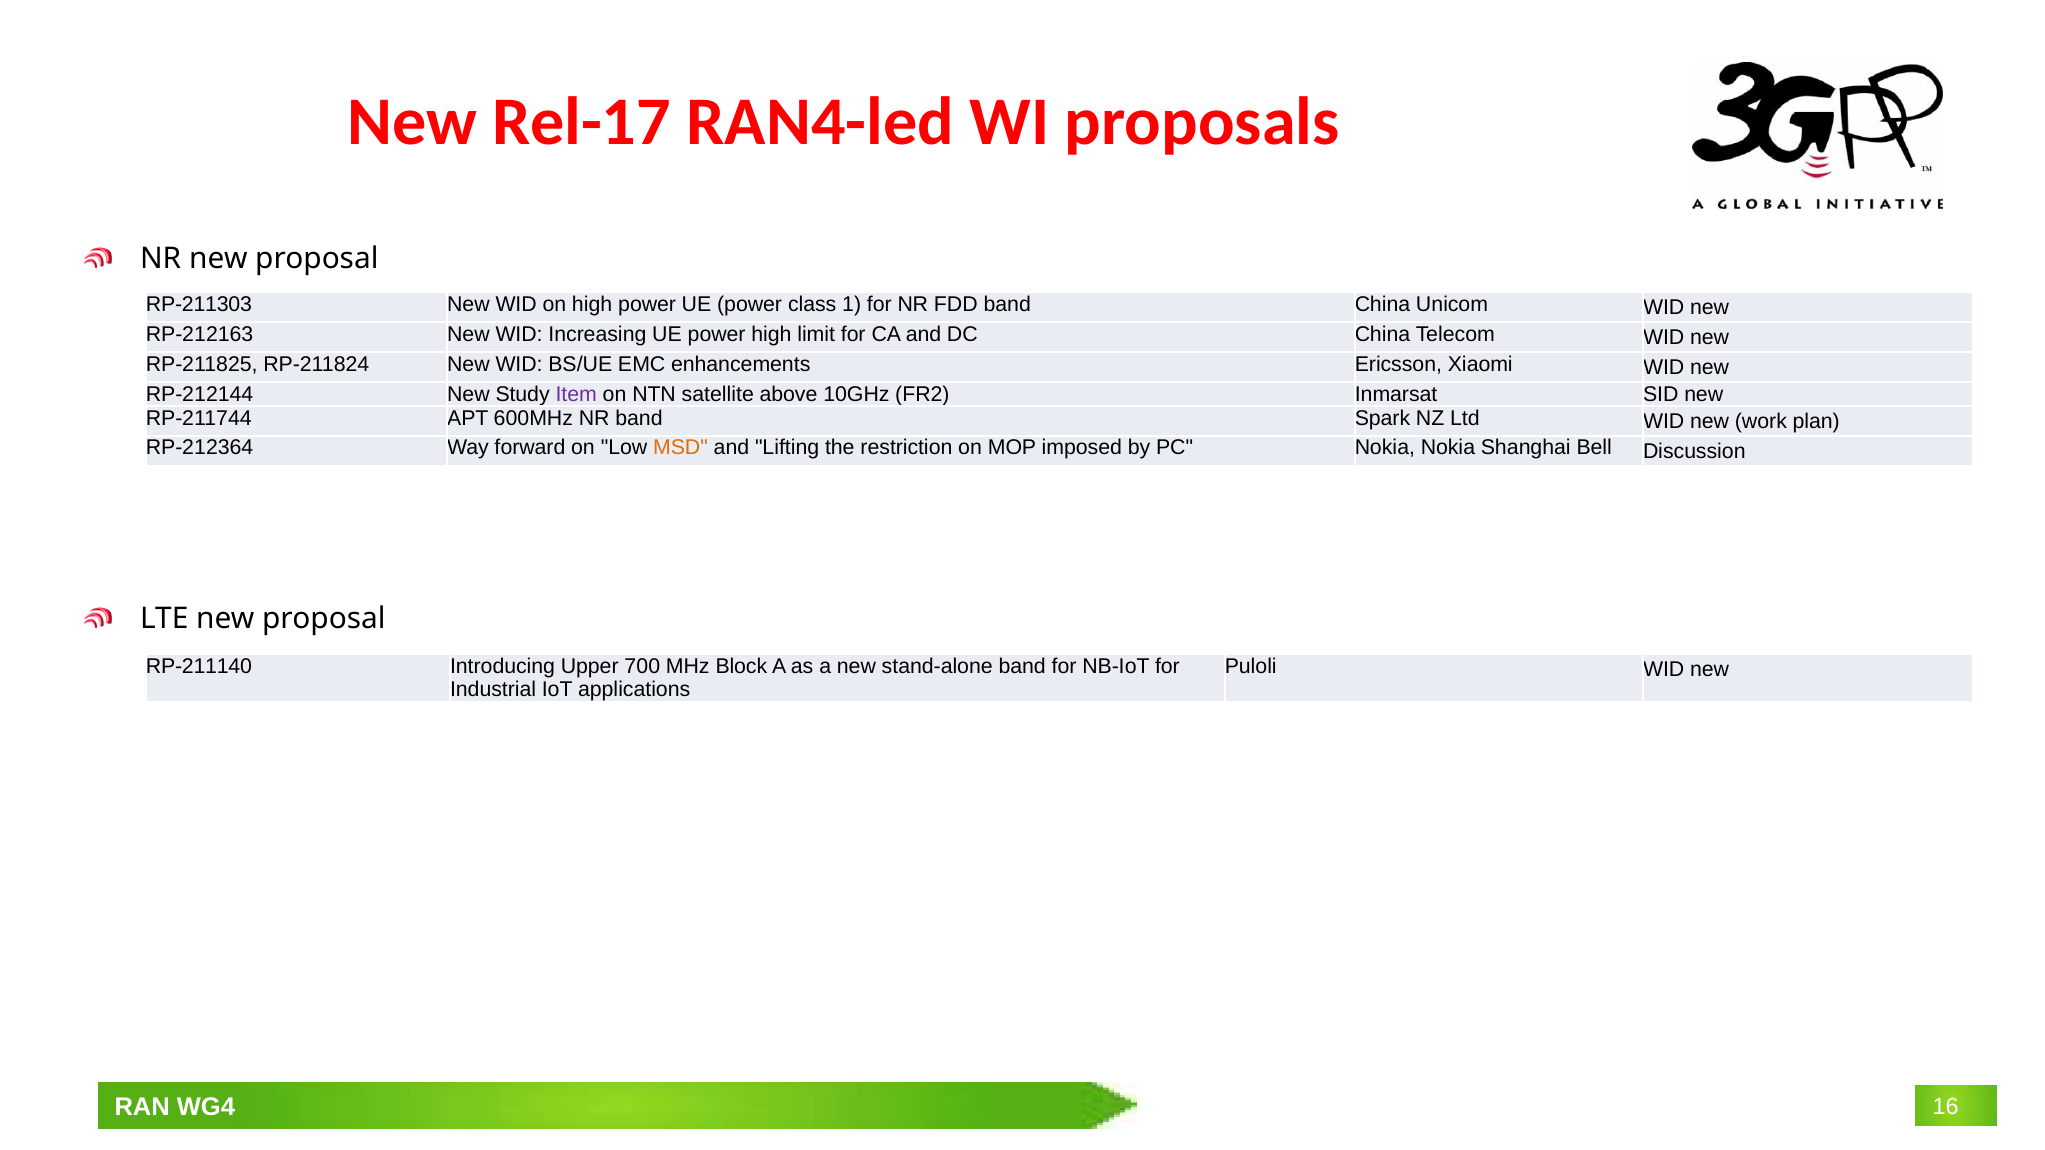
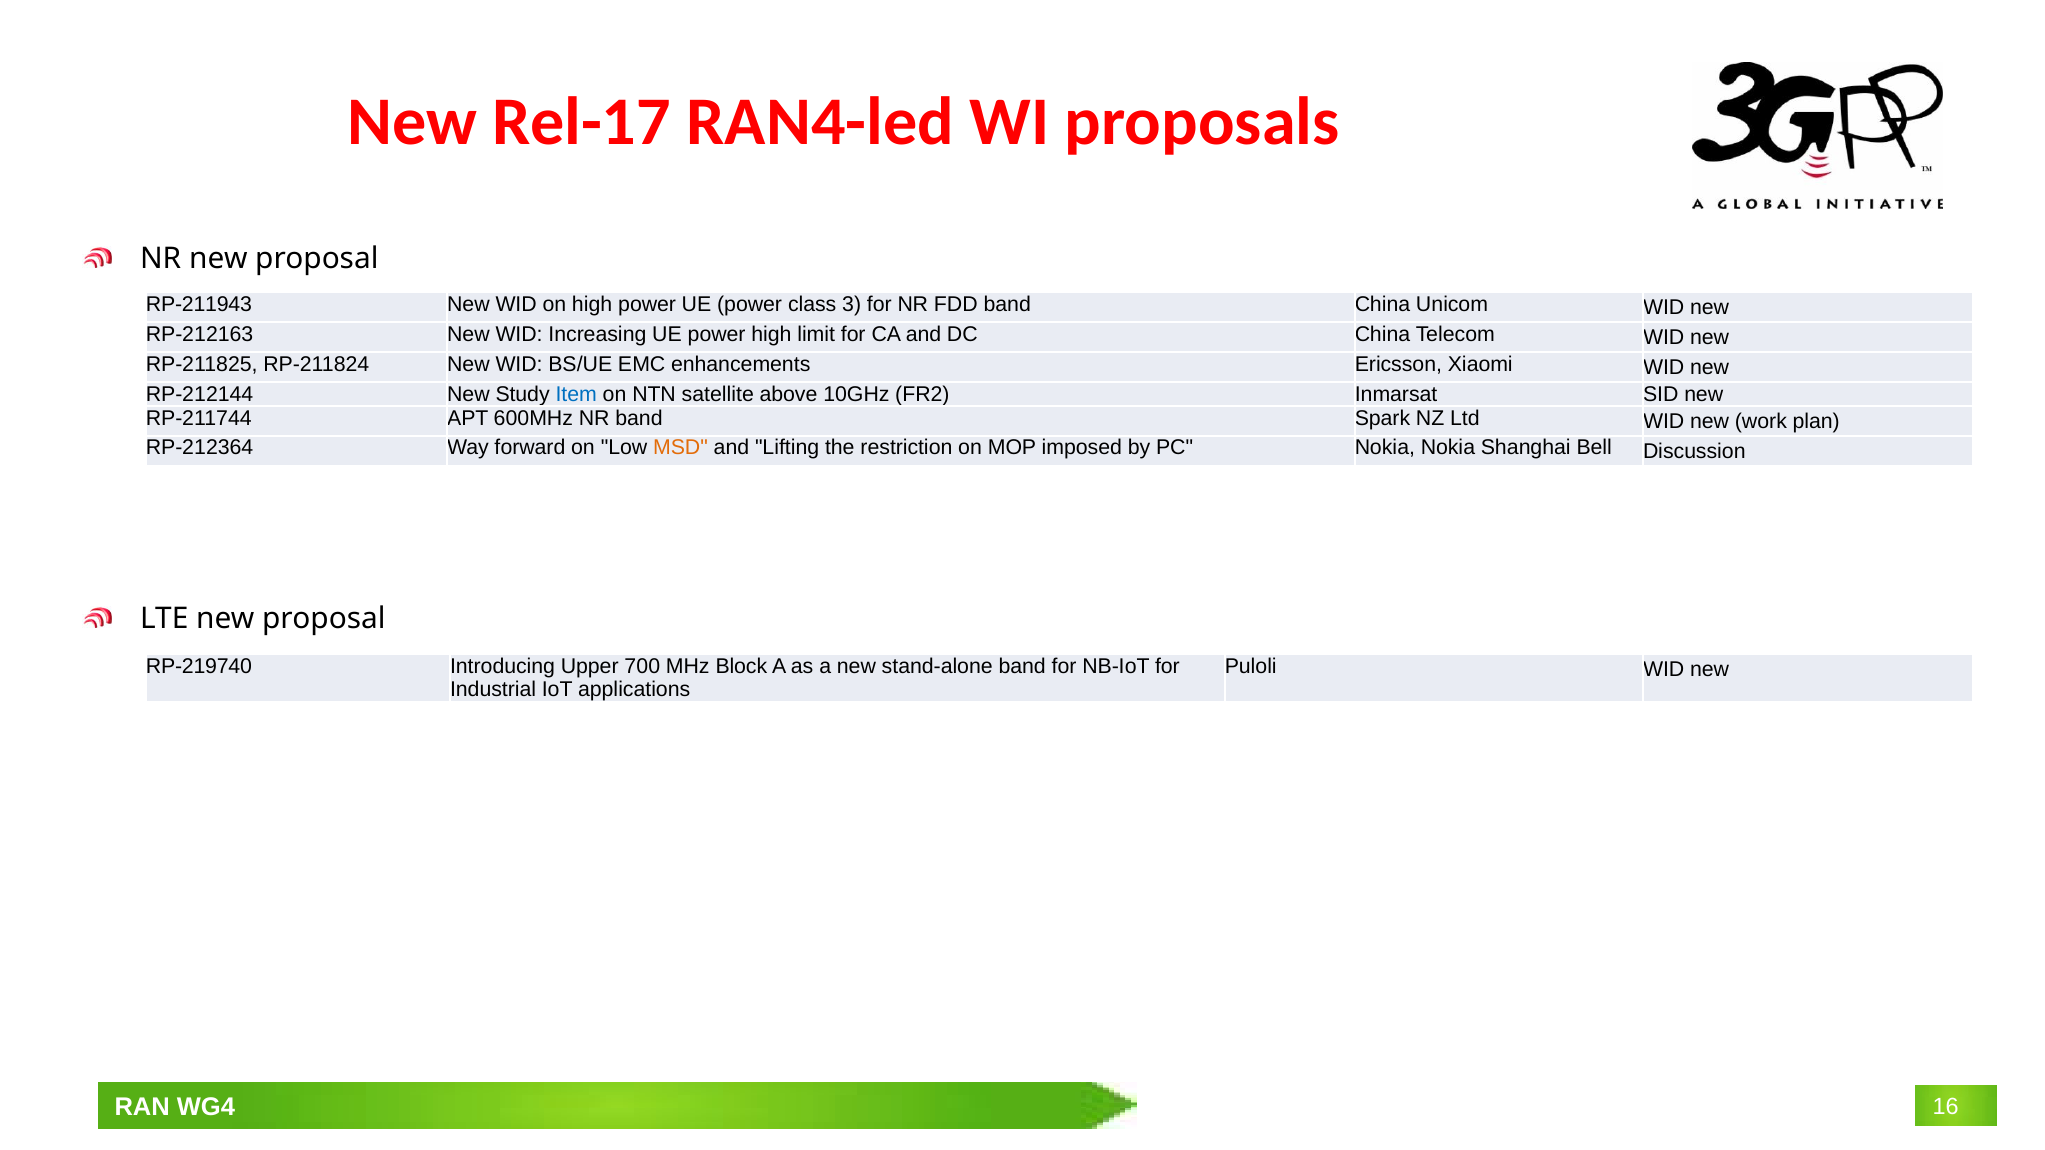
RP-211303: RP-211303 -> RP-211943
1: 1 -> 3
Item colour: purple -> blue
RP-211140: RP-211140 -> RP-219740
